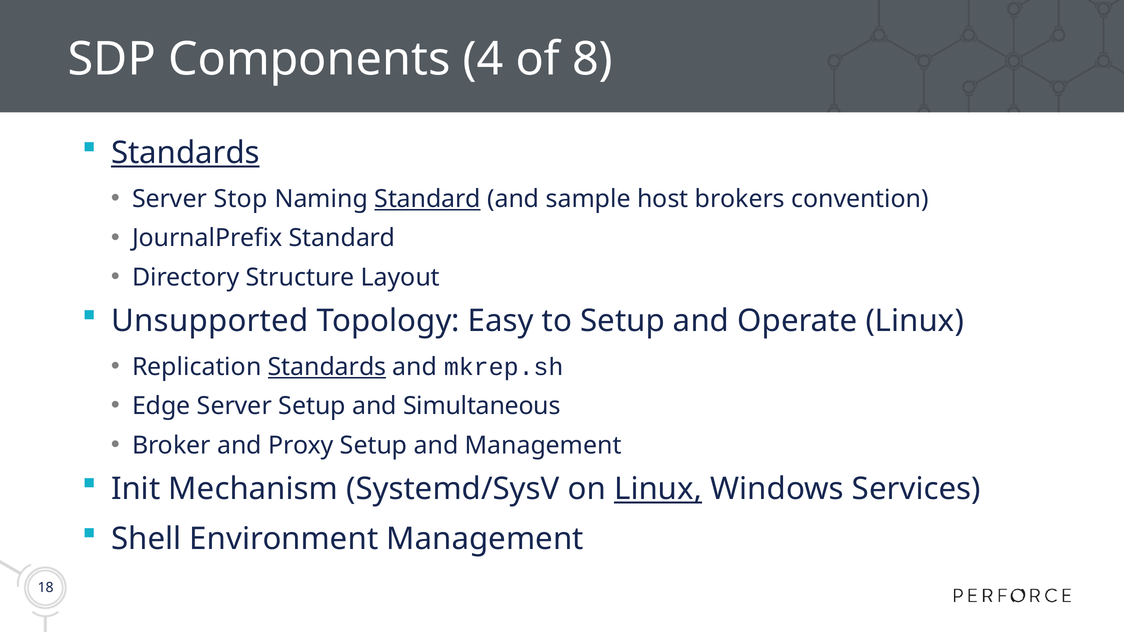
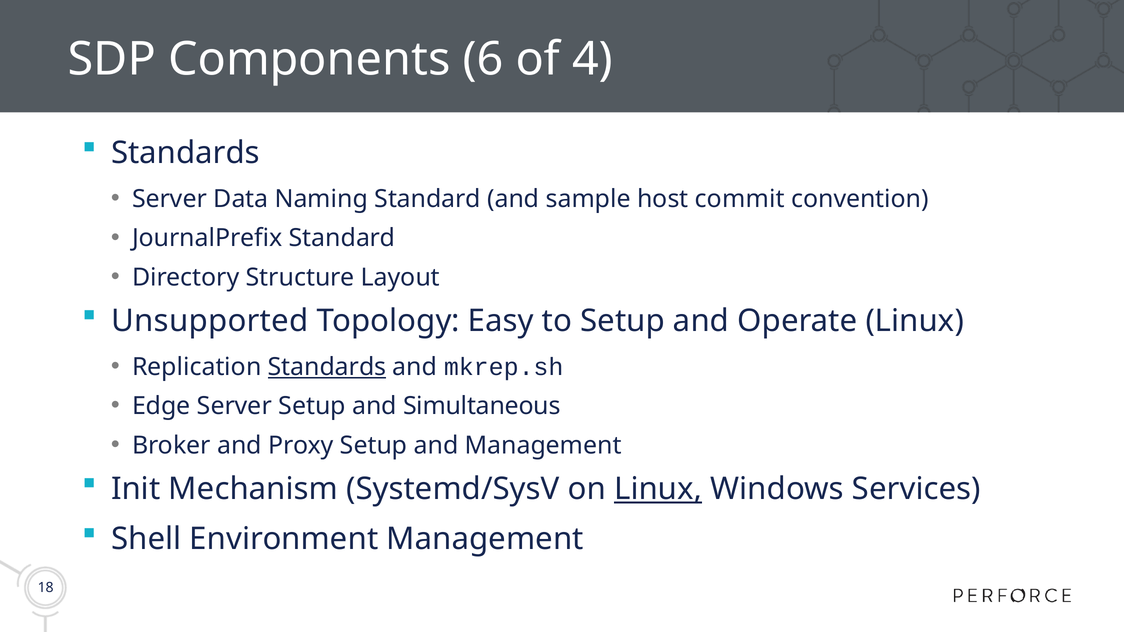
4: 4 -> 6
8: 8 -> 4
Standards at (185, 153) underline: present -> none
Stop: Stop -> Data
Standard at (428, 199) underline: present -> none
brokers: brokers -> commit
